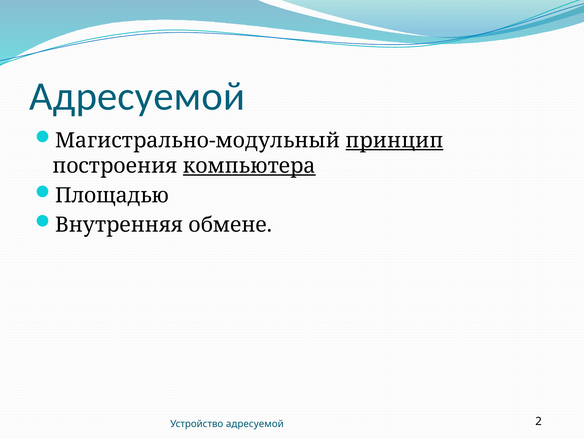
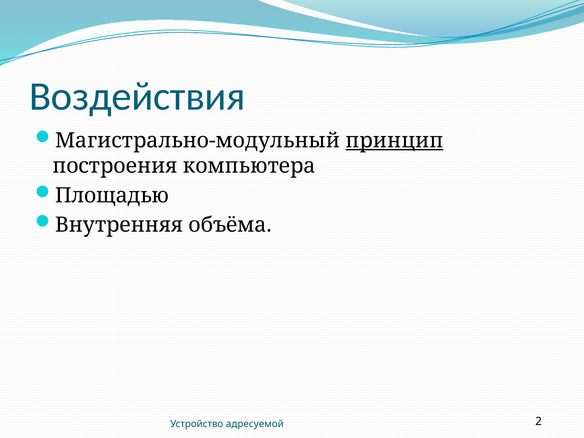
Адресуемой at (137, 96): Адресуемой -> Воздействия
компьютера underline: present -> none
обмене: обмене -> объёма
